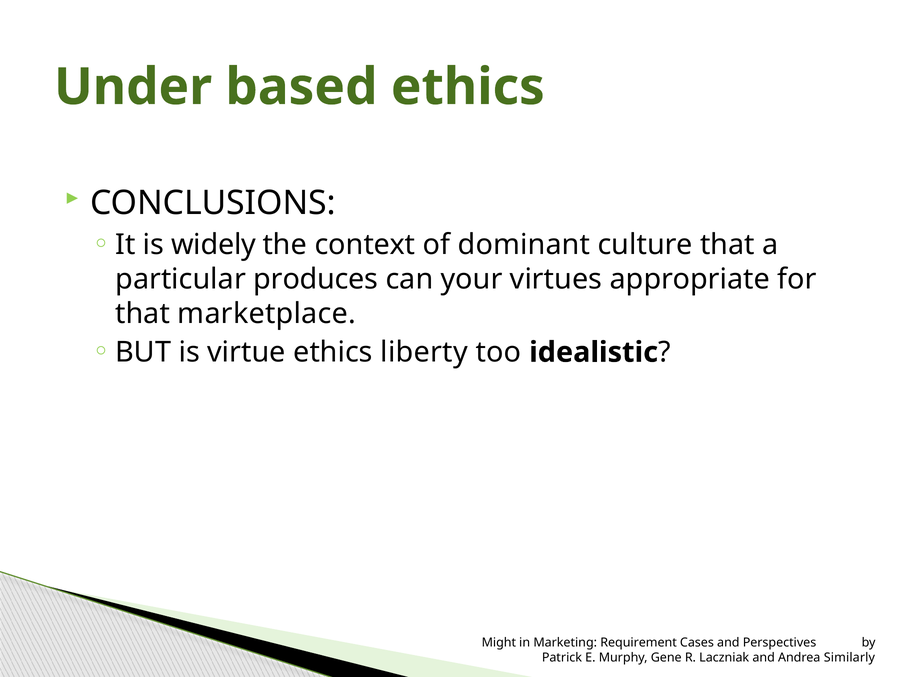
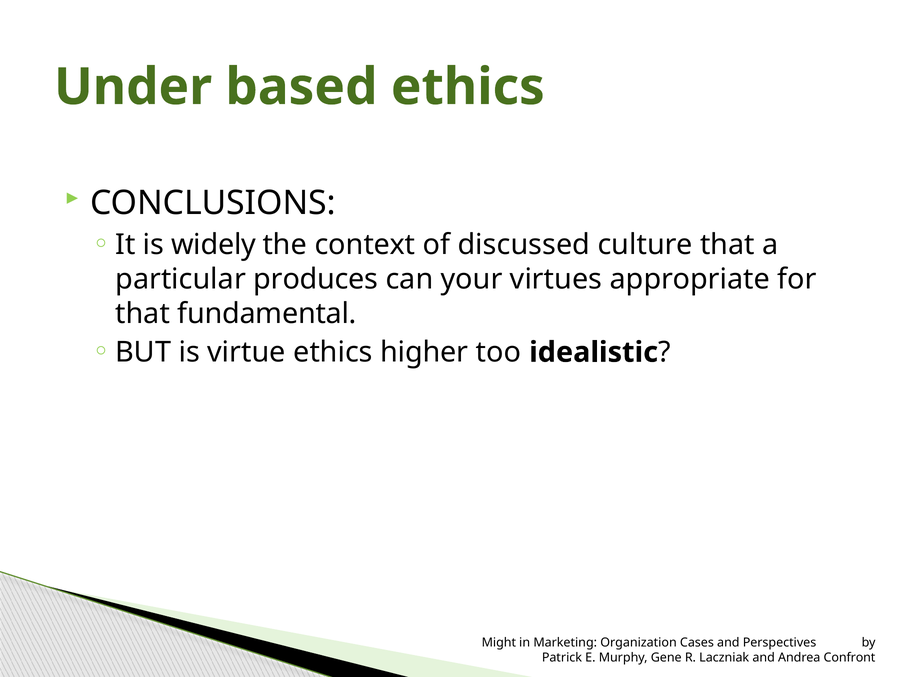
dominant: dominant -> discussed
marketplace: marketplace -> fundamental
liberty: liberty -> higher
Requirement: Requirement -> Organization
Similarly: Similarly -> Confront
